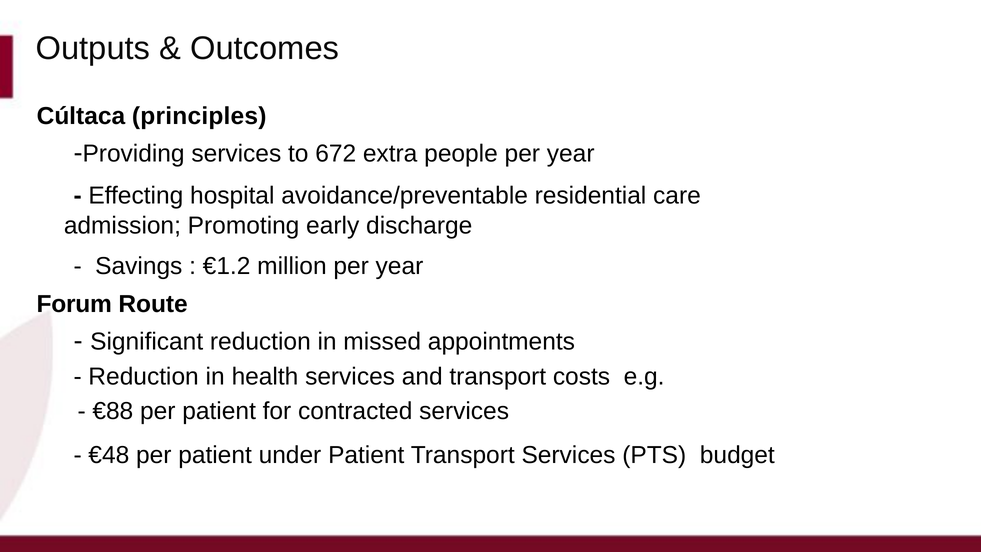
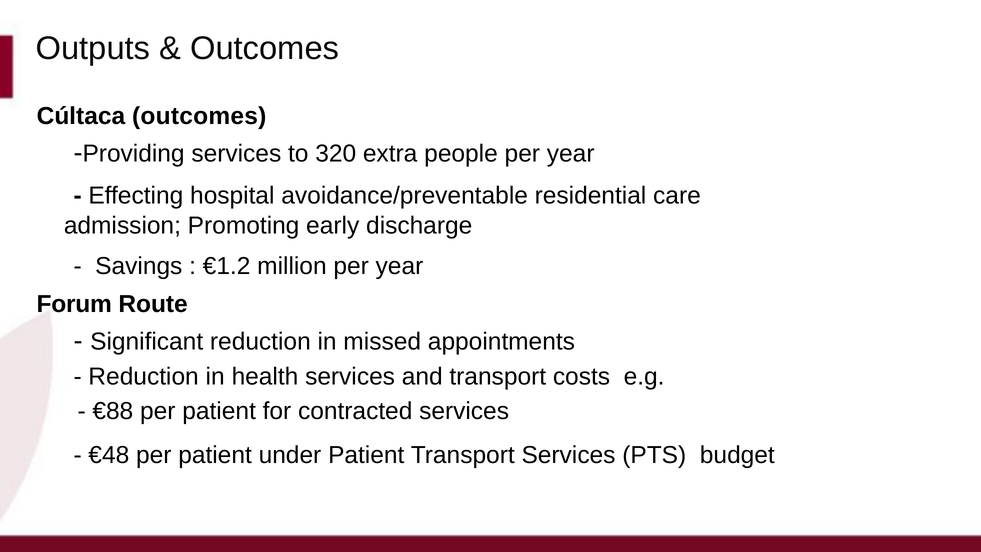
Cúltaca principles: principles -> outcomes
672: 672 -> 320
